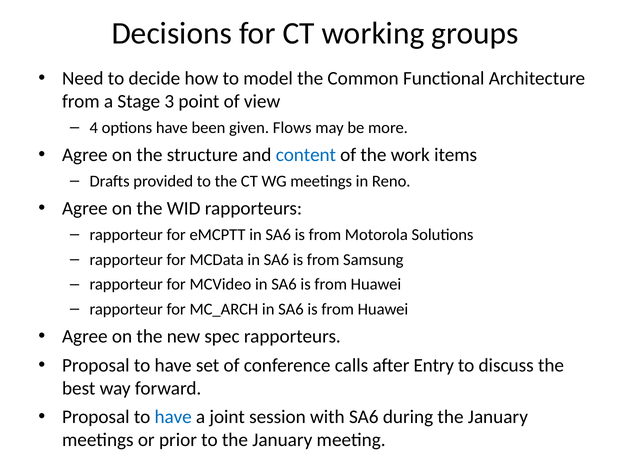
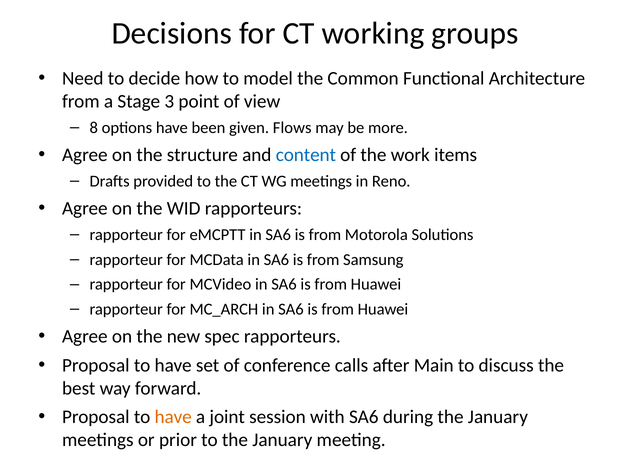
4: 4 -> 8
Entry: Entry -> Main
have at (173, 417) colour: blue -> orange
